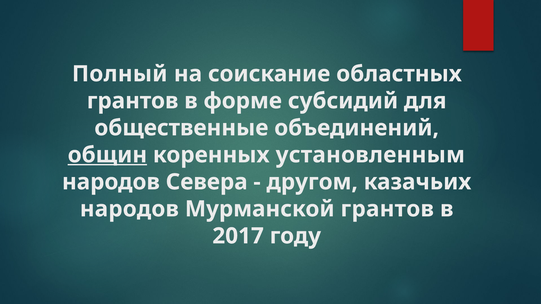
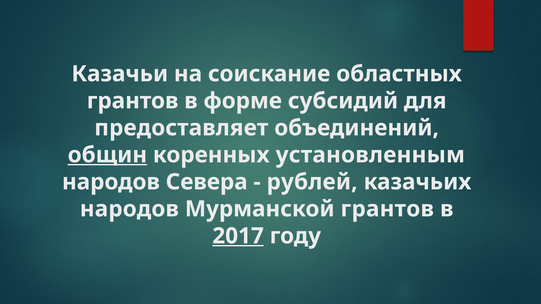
Полный: Полный -> Казачьи
общественные: общественные -> предоставляет
другом: другом -> рублей
2017 underline: none -> present
